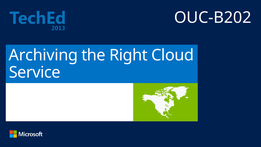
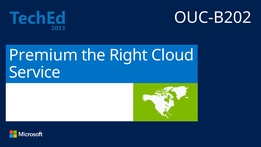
Archiving: Archiving -> Premium
